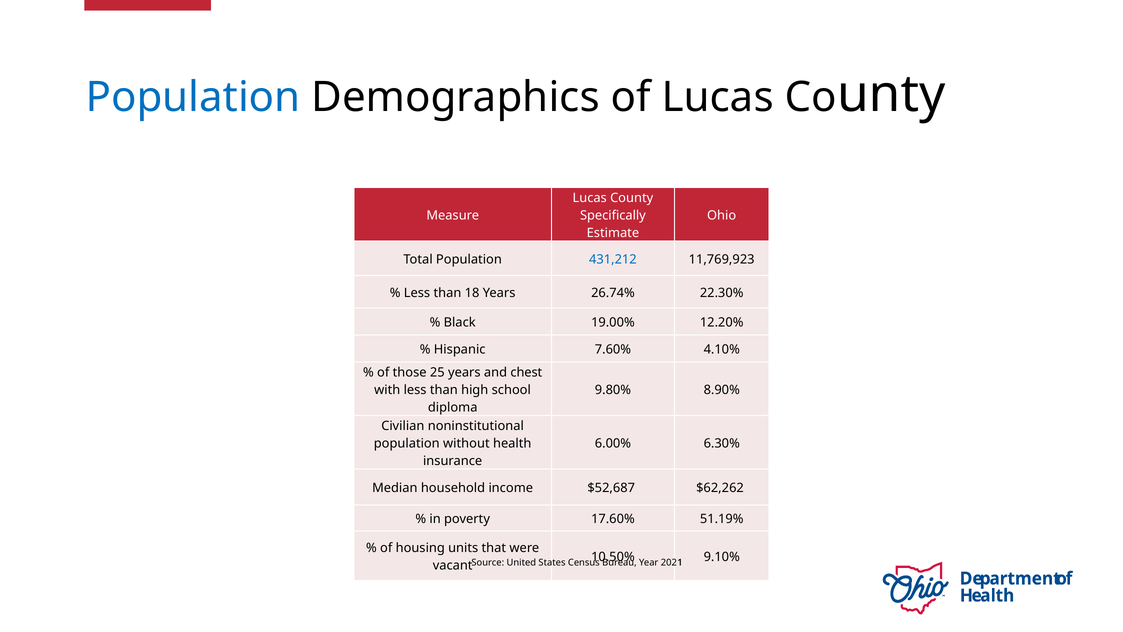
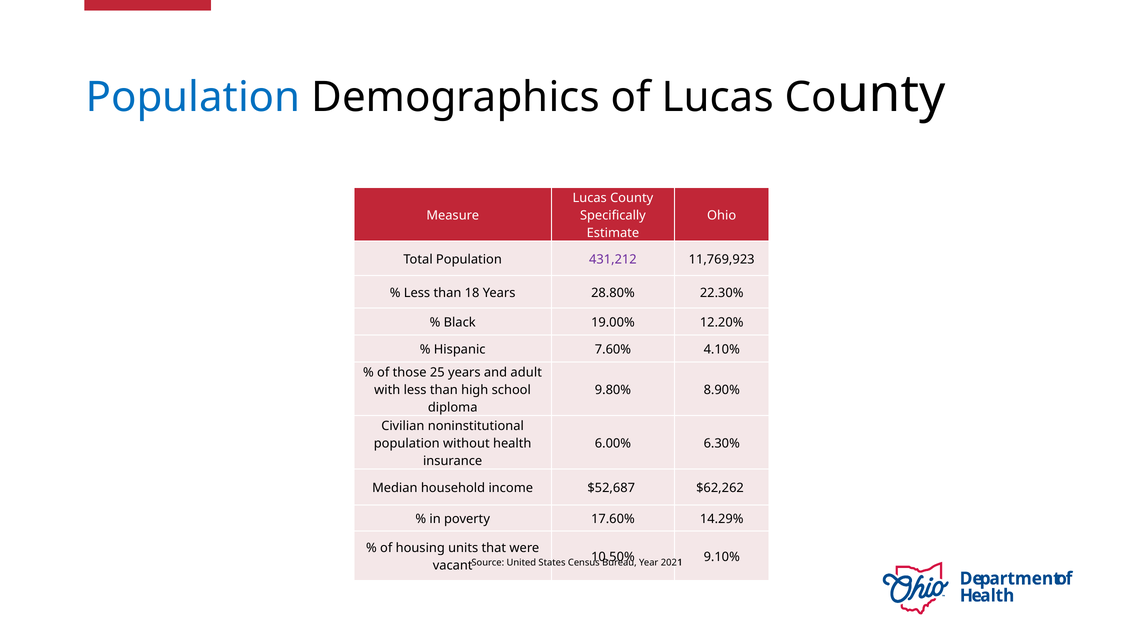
431,212 colour: blue -> purple
26.74%: 26.74% -> 28.80%
chest: chest -> adult
51.19%: 51.19% -> 14.29%
